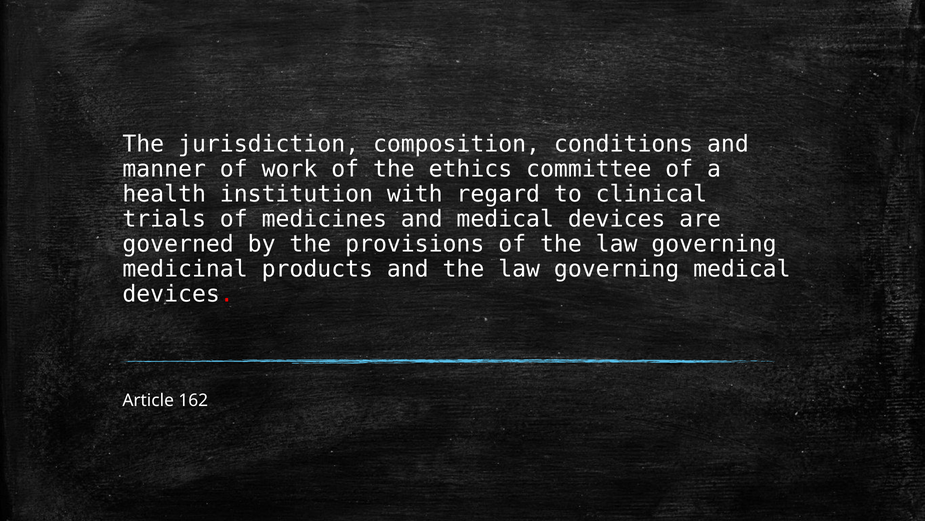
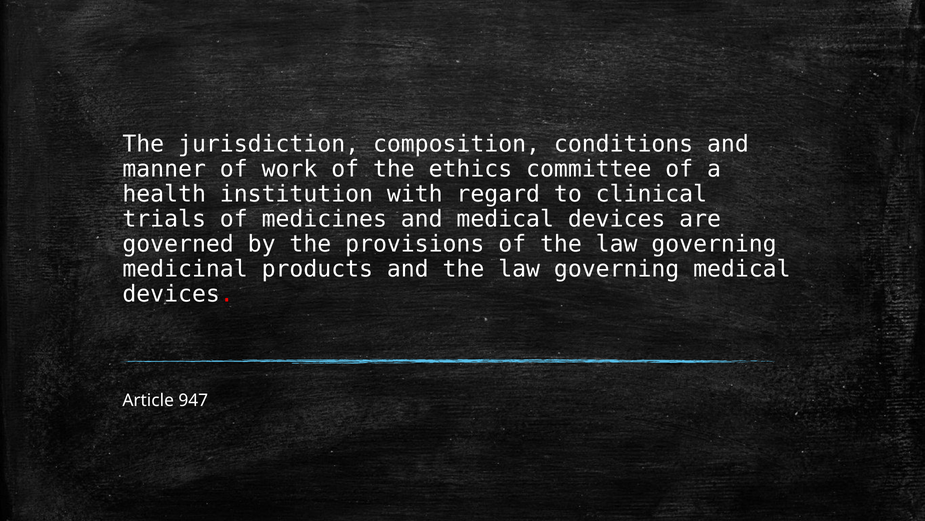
162: 162 -> 947
